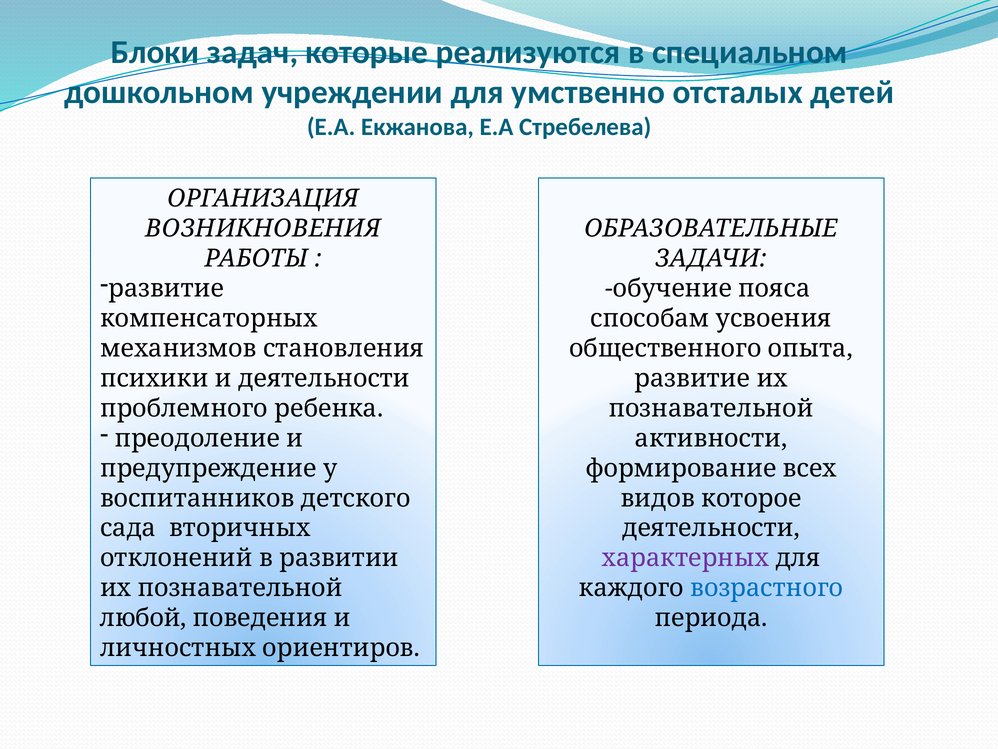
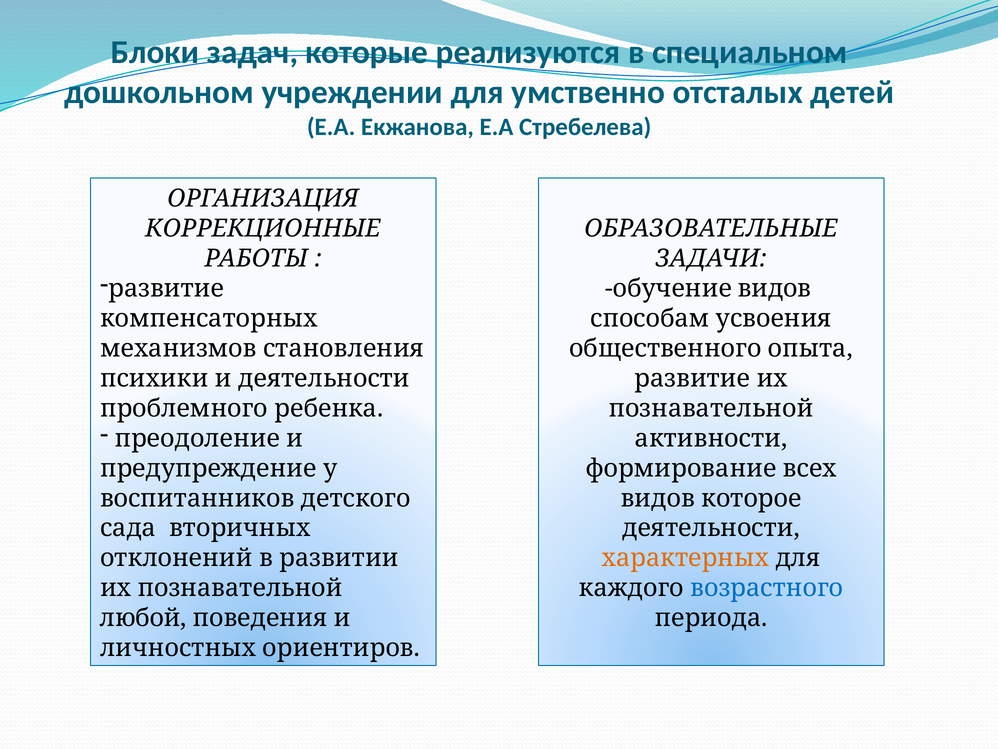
ВОЗНИКНОВЕНИЯ: ВОЗНИКНОВЕНИЯ -> КОРРЕКЦИОННЫЕ
обучение пояса: пояса -> видов
характерных colour: purple -> orange
